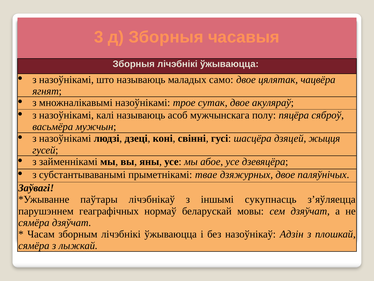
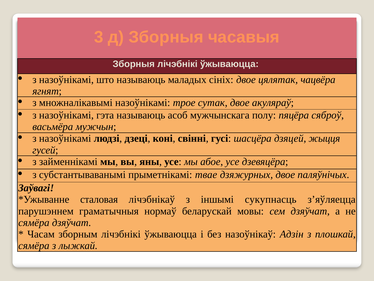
само: само -> сініх
калі: калі -> гэта
паўтары: паўтары -> сталовая
геаграфічных: геаграфічных -> граматычныя
